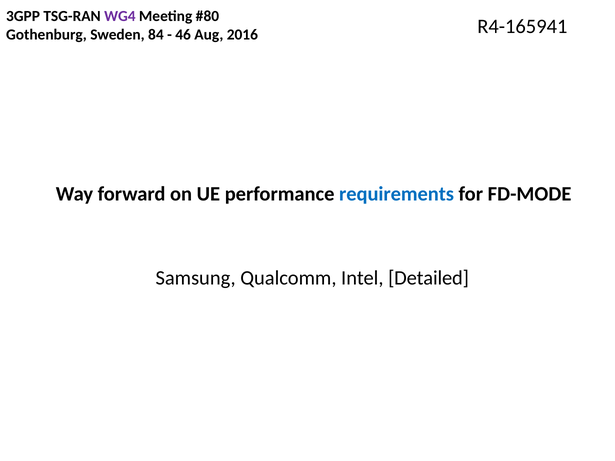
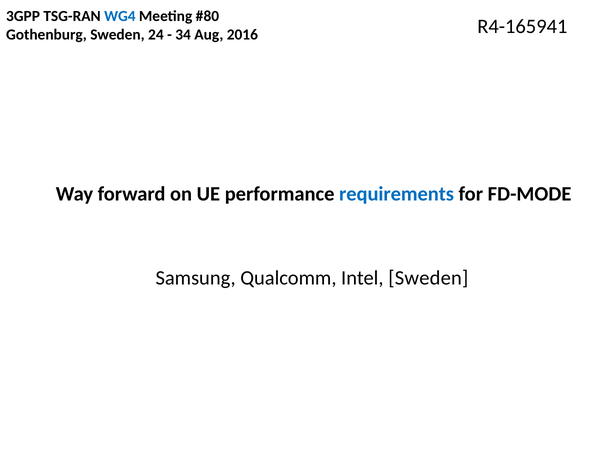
WG4 colour: purple -> blue
84: 84 -> 24
46: 46 -> 34
Intel Detailed: Detailed -> Sweden
